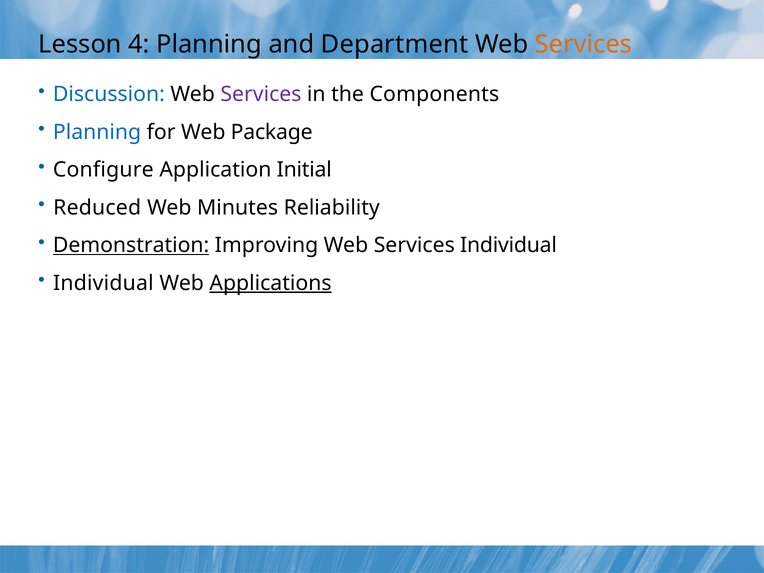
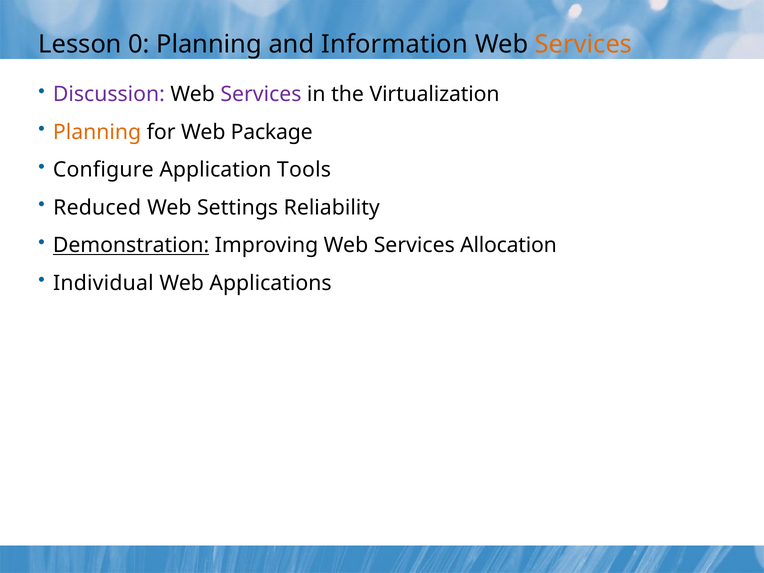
4: 4 -> 0
Department: Department -> Information
Discussion colour: blue -> purple
Components: Components -> Virtualization
Planning at (97, 132) colour: blue -> orange
Initial: Initial -> Tools
Minutes: Minutes -> Settings
Services Individual: Individual -> Allocation
Applications underline: present -> none
